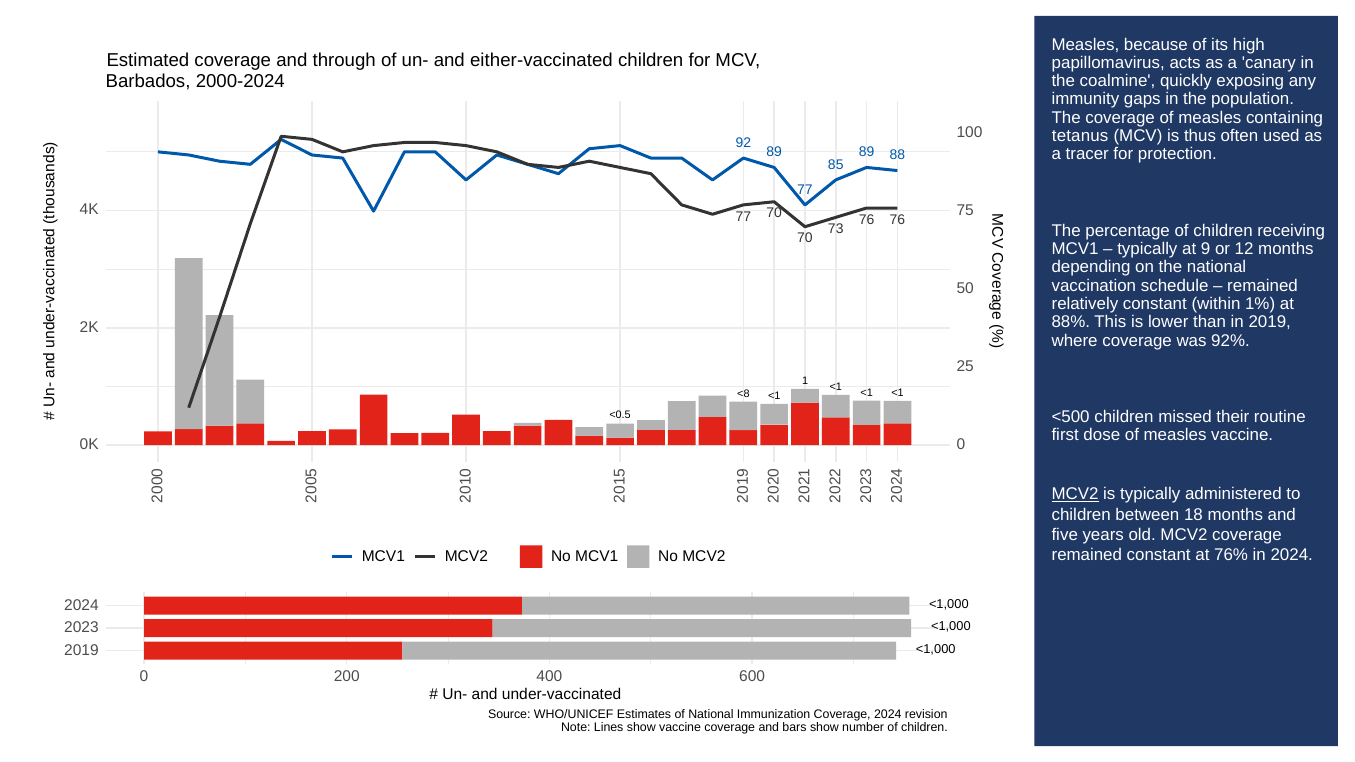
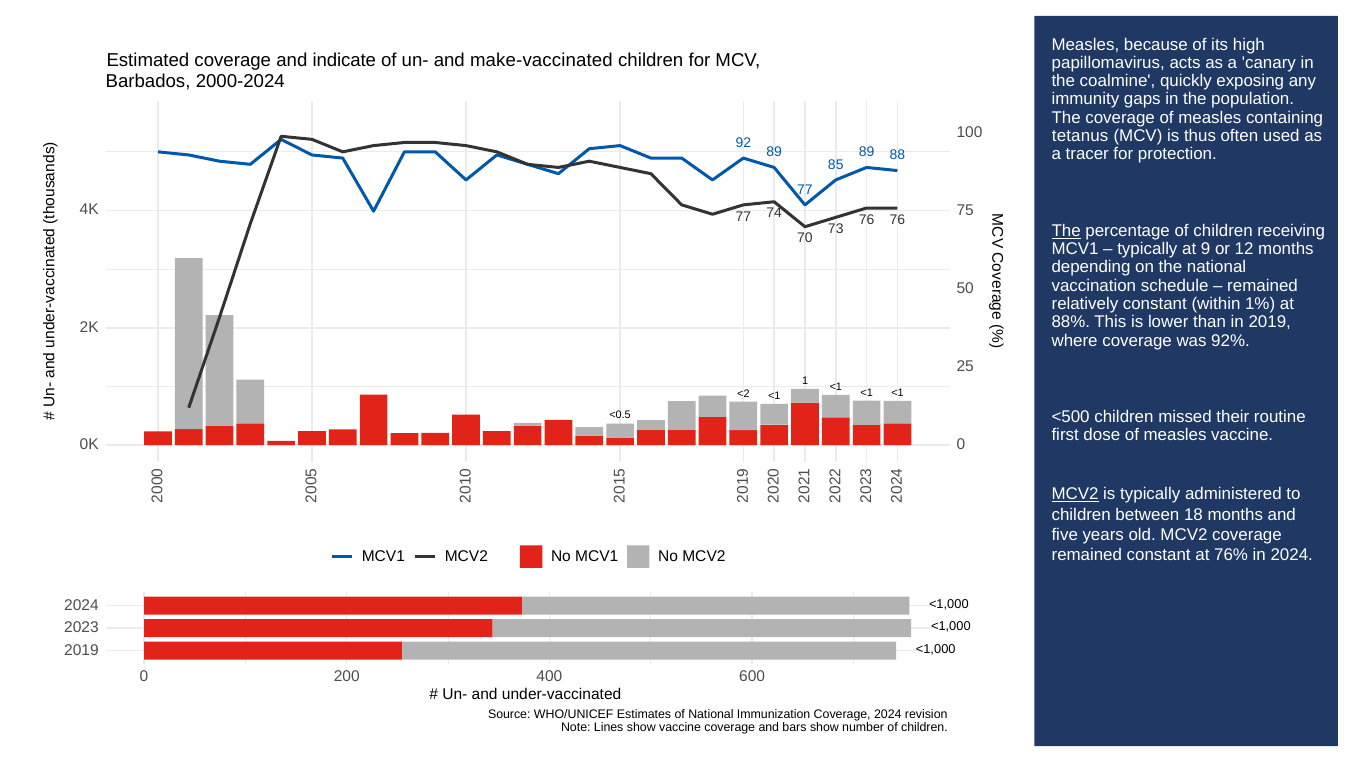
through: through -> indicate
either-vaccinated: either-vaccinated -> make-vaccinated
77 70: 70 -> 74
The at (1066, 231) underline: none -> present
<8: <8 -> <2
